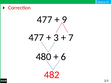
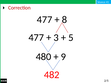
9: 9 -> 8
7: 7 -> 5
6: 6 -> 9
